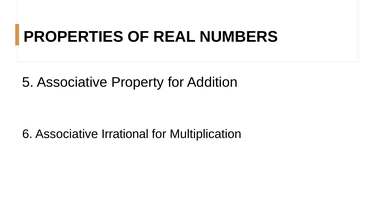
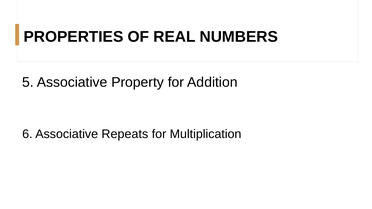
Irrational: Irrational -> Repeats
